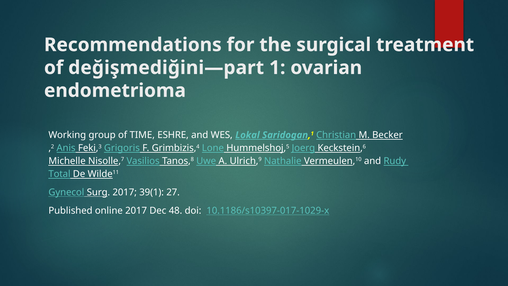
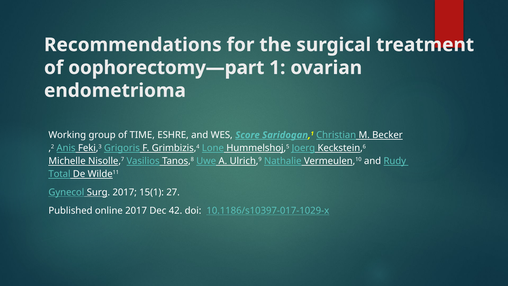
değişmediğini—part: değişmediğini—part -> oophorectomy—part
Lokal: Lokal -> Score
39(1: 39(1 -> 15(1
48: 48 -> 42
